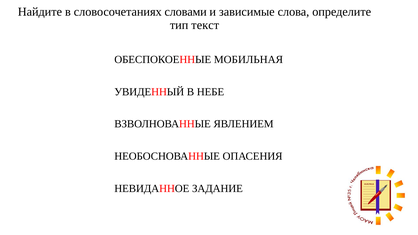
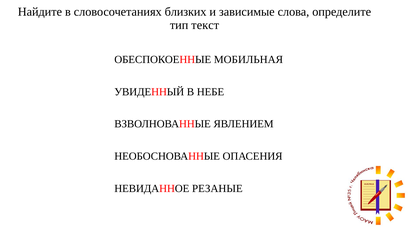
словами: словами -> близких
ЗАДАНИЕ: ЗАДАНИЕ -> РЕЗАНЫЕ
